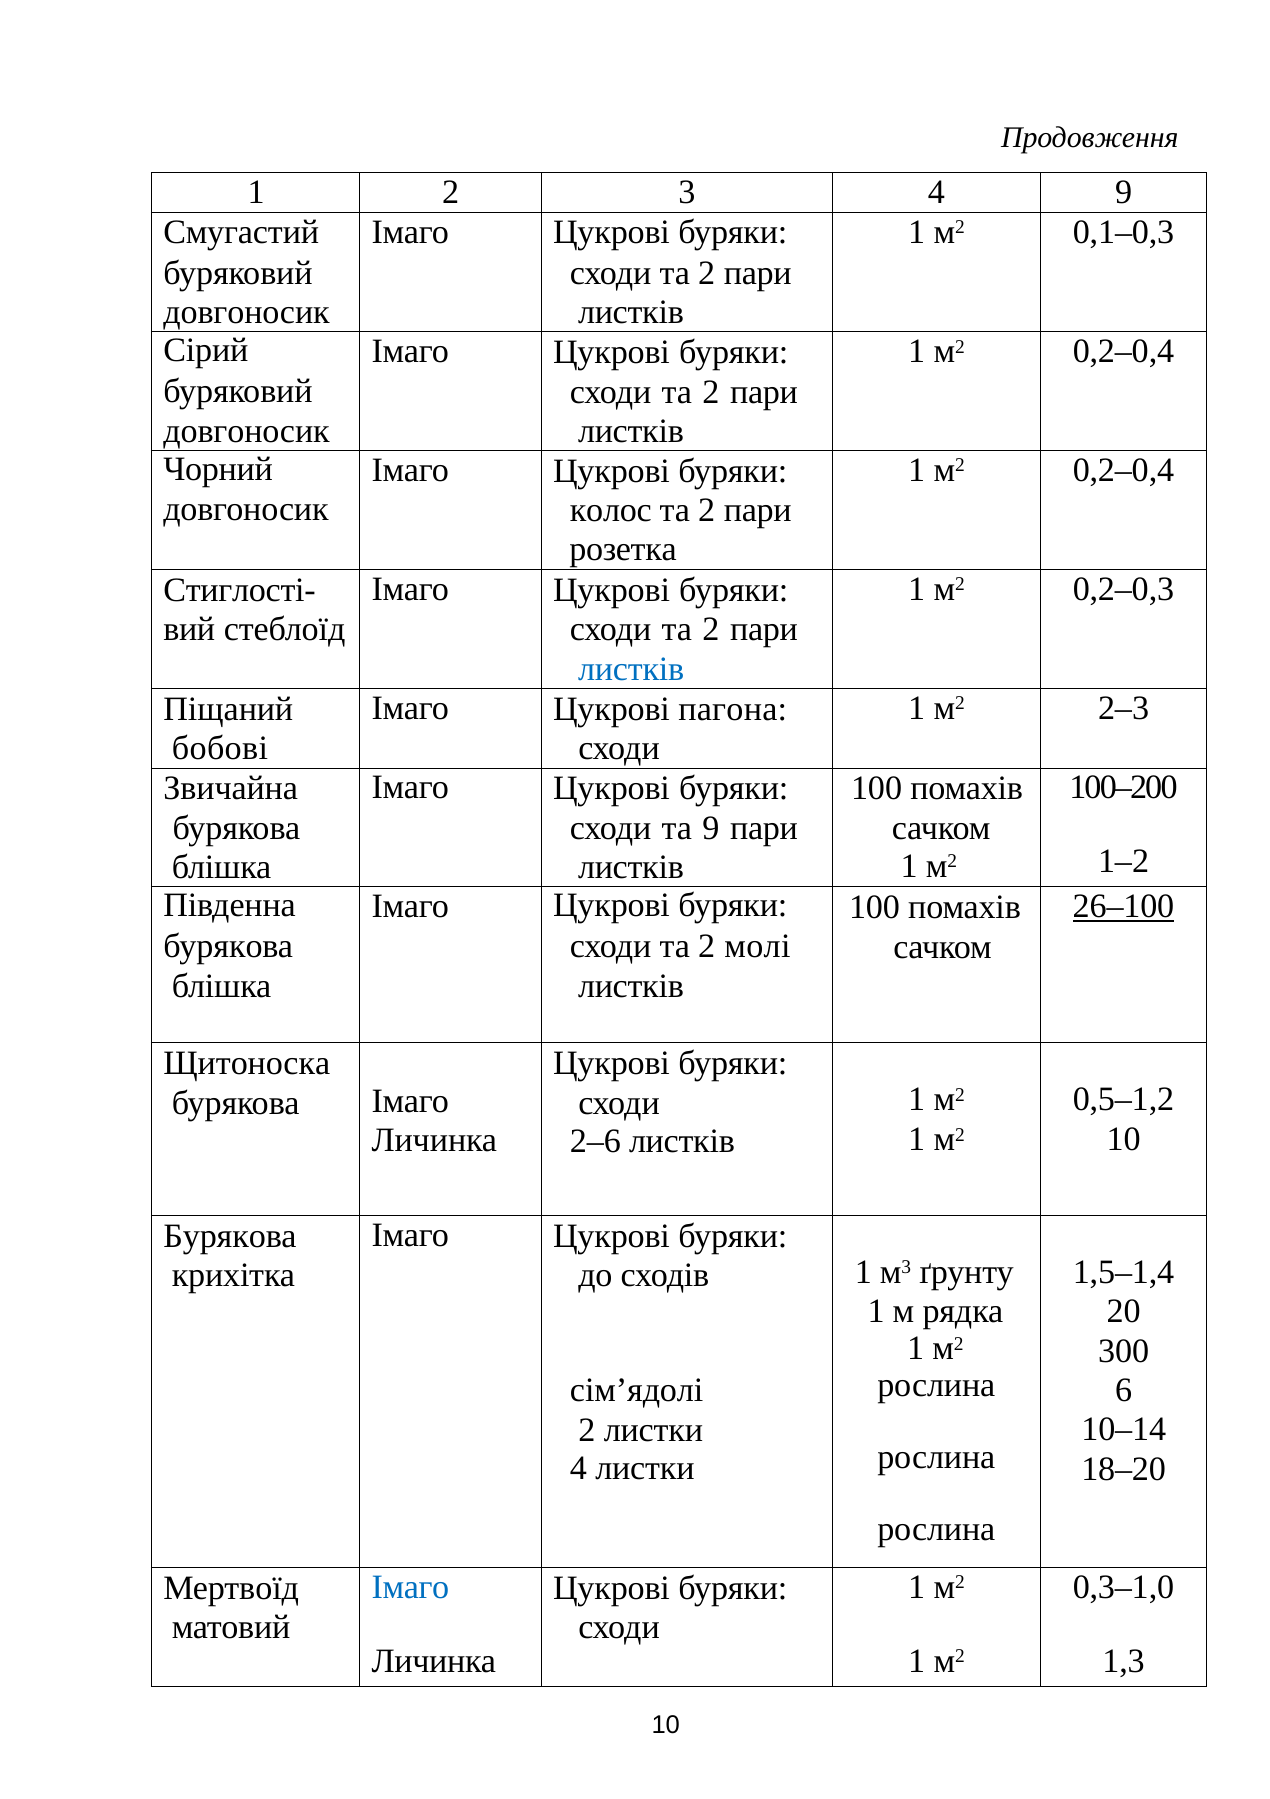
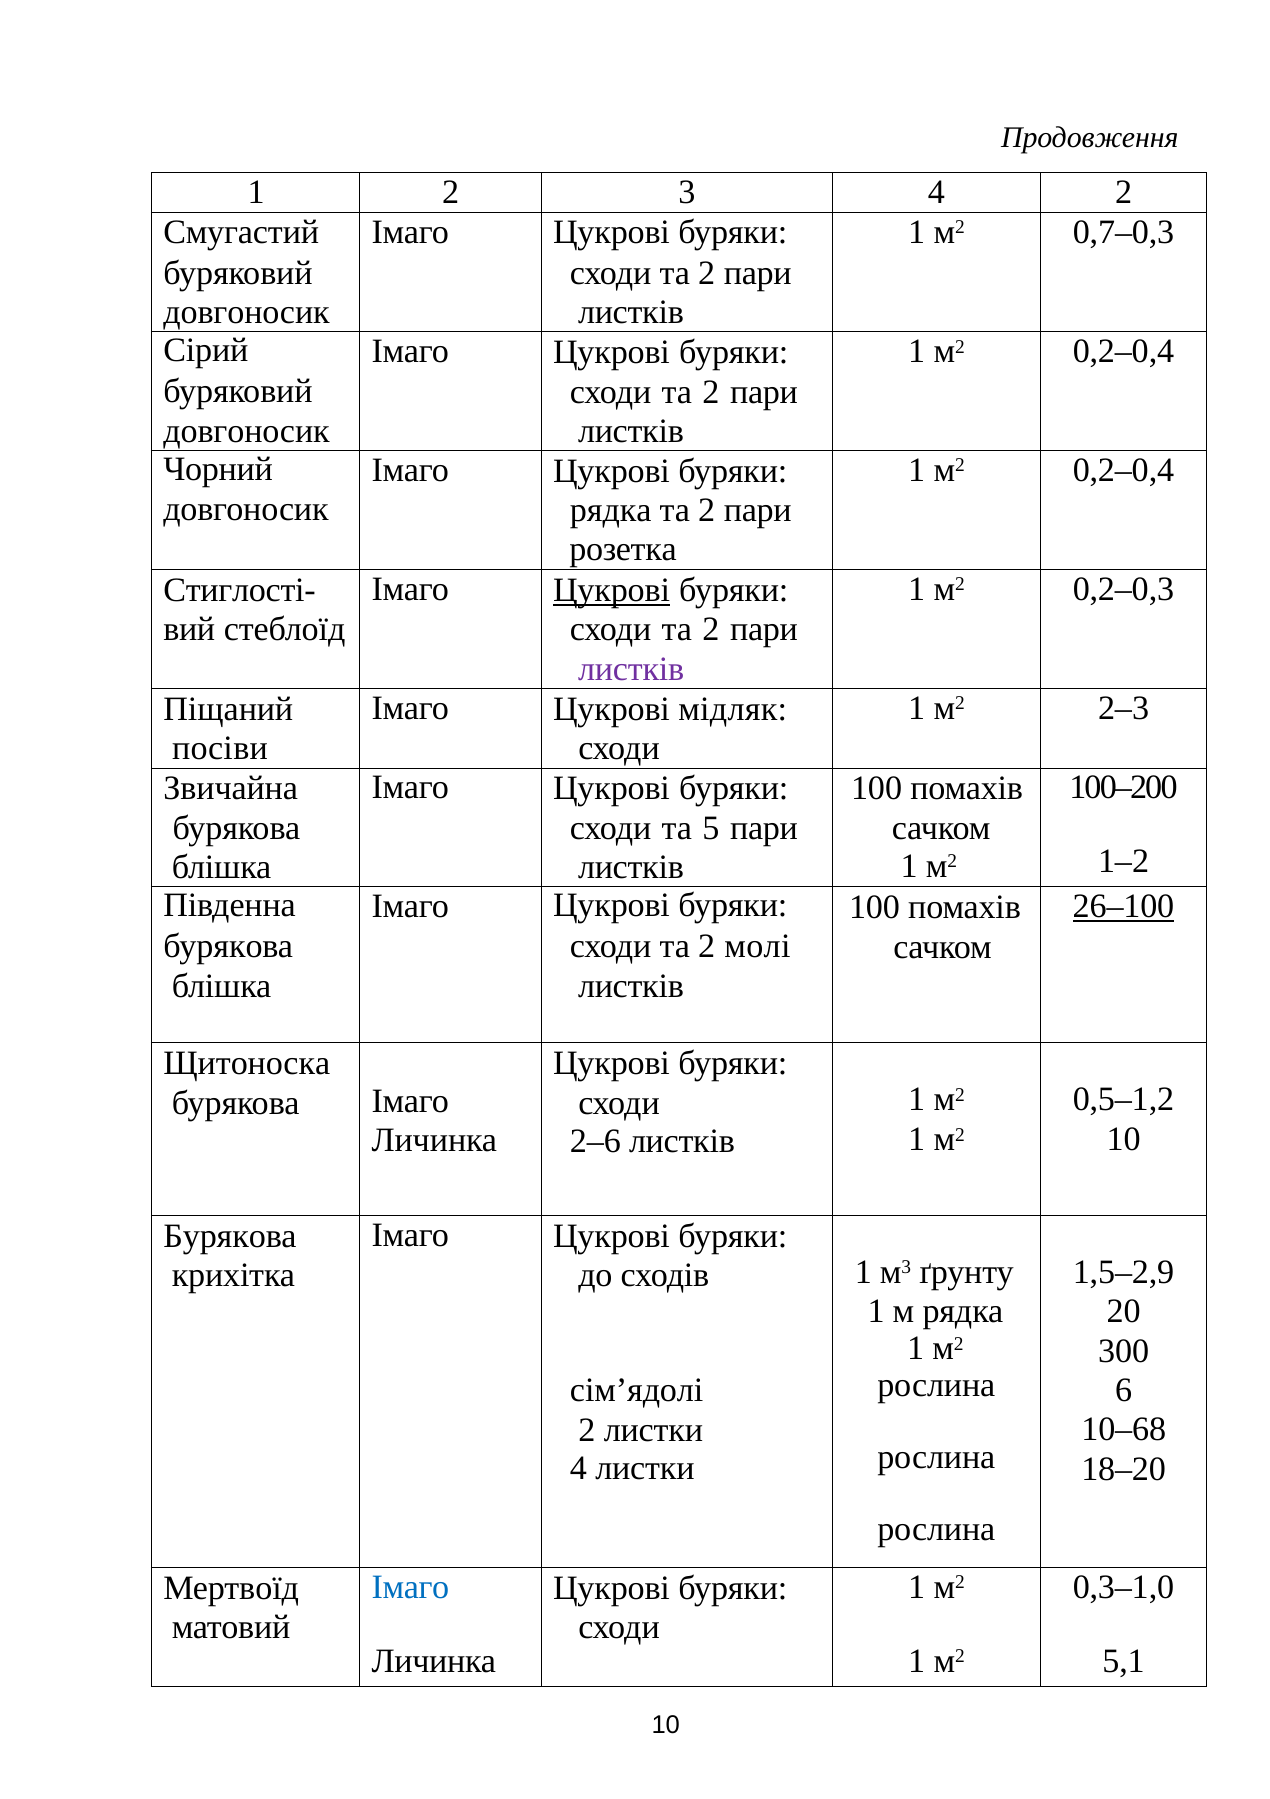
4 9: 9 -> 2
0,1–0,3: 0,1–0,3 -> 0,7–0,3
колос at (611, 510): колос -> рядка
Цукрові at (611, 590) underline: none -> present
листків at (631, 669) colour: blue -> purple
пагона: пагона -> мідляк
бобові: бобові -> посіви
та 9: 9 -> 5
1,5–1,4: 1,5–1,4 -> 1,5–2,9
10–14: 10–14 -> 10–68
1,3: 1,3 -> 5,1
